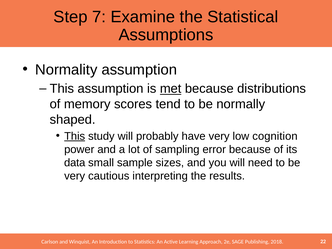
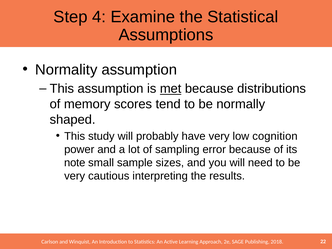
7: 7 -> 4
This at (75, 136) underline: present -> none
data: data -> note
